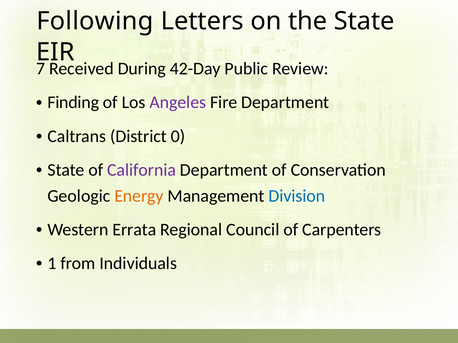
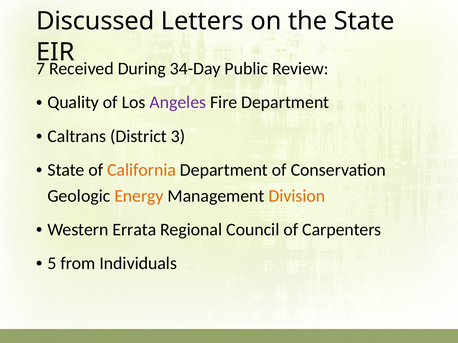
Following: Following -> Discussed
42-Day: 42-Day -> 34-Day
Finding: Finding -> Quality
0: 0 -> 3
California colour: purple -> orange
Division colour: blue -> orange
1: 1 -> 5
